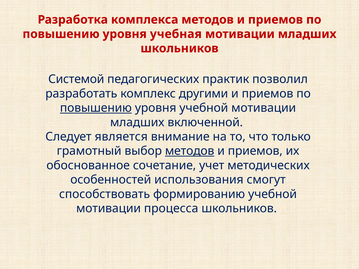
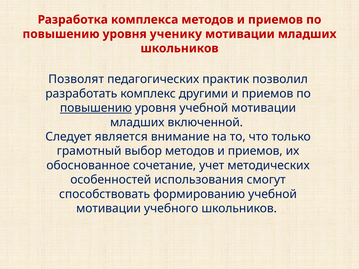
учебная: учебная -> ученику
Системой: Системой -> Позволят
методов at (190, 151) underline: present -> none
процесса: процесса -> учебного
